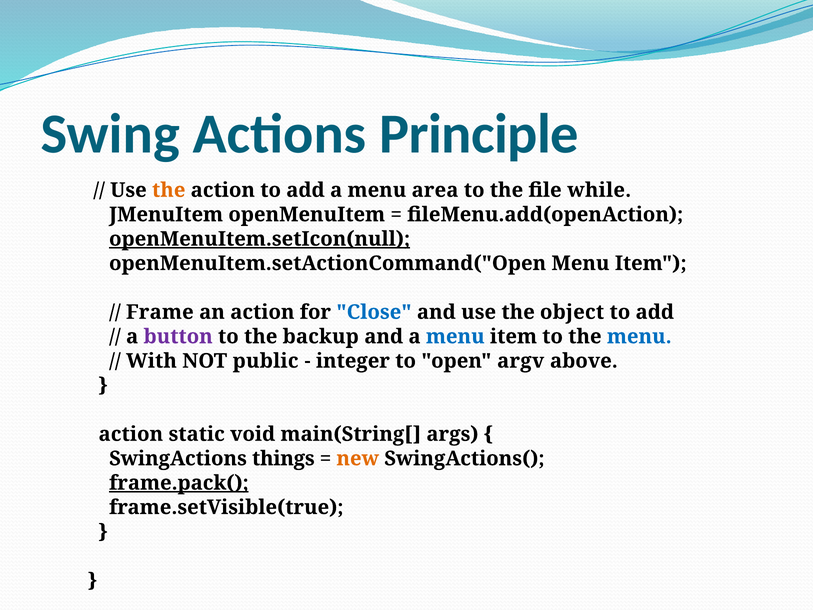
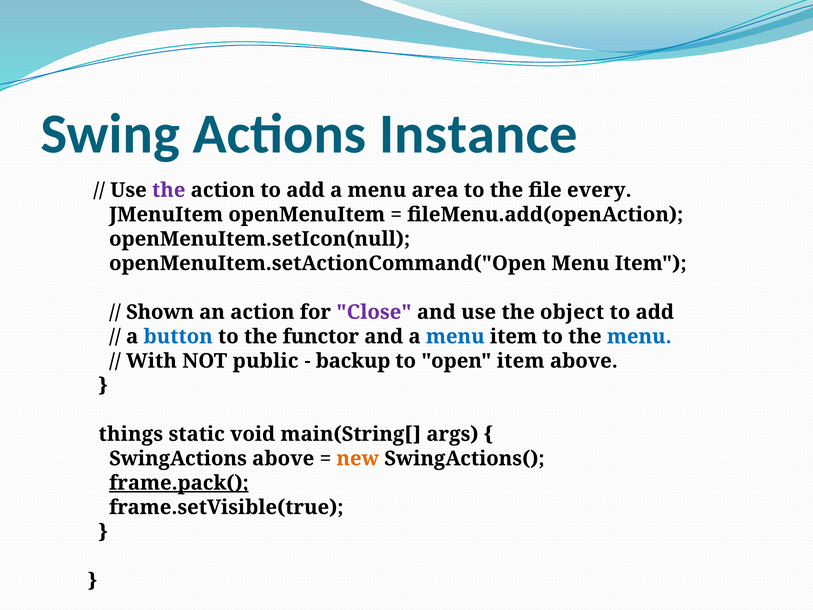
Principle: Principle -> Instance
the at (169, 190) colour: orange -> purple
while: while -> every
openMenuItem.setIcon(null underline: present -> none
Frame: Frame -> Shown
Close colour: blue -> purple
button colour: purple -> blue
backup: backup -> functor
integer: integer -> backup
open argv: argv -> item
action at (131, 434): action -> things
SwingActions things: things -> above
